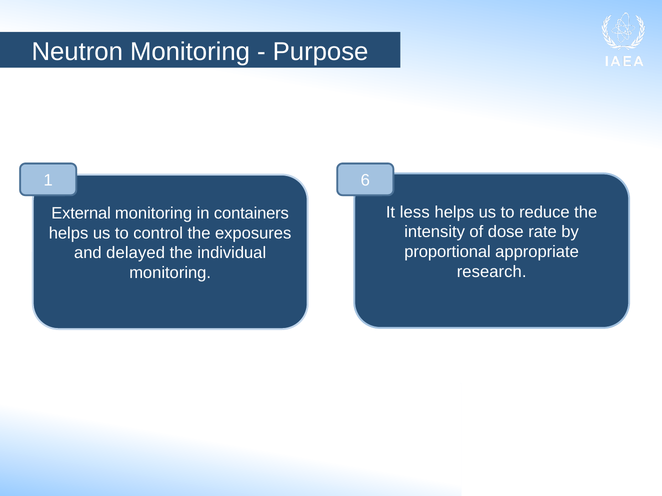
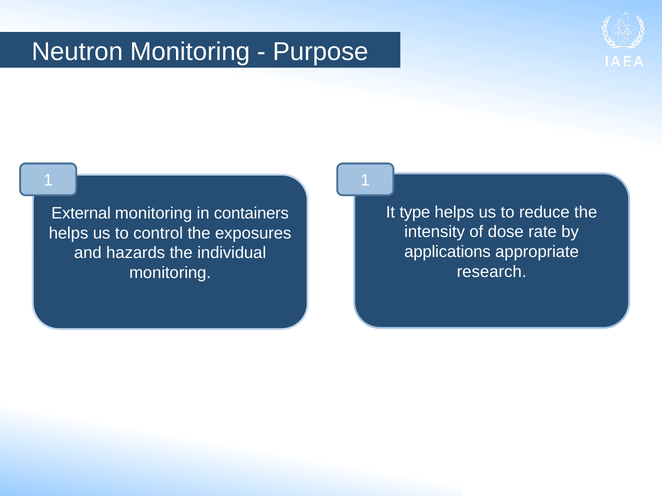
1 6: 6 -> 1
less: less -> type
proportional: proportional -> applications
delayed: delayed -> hazards
